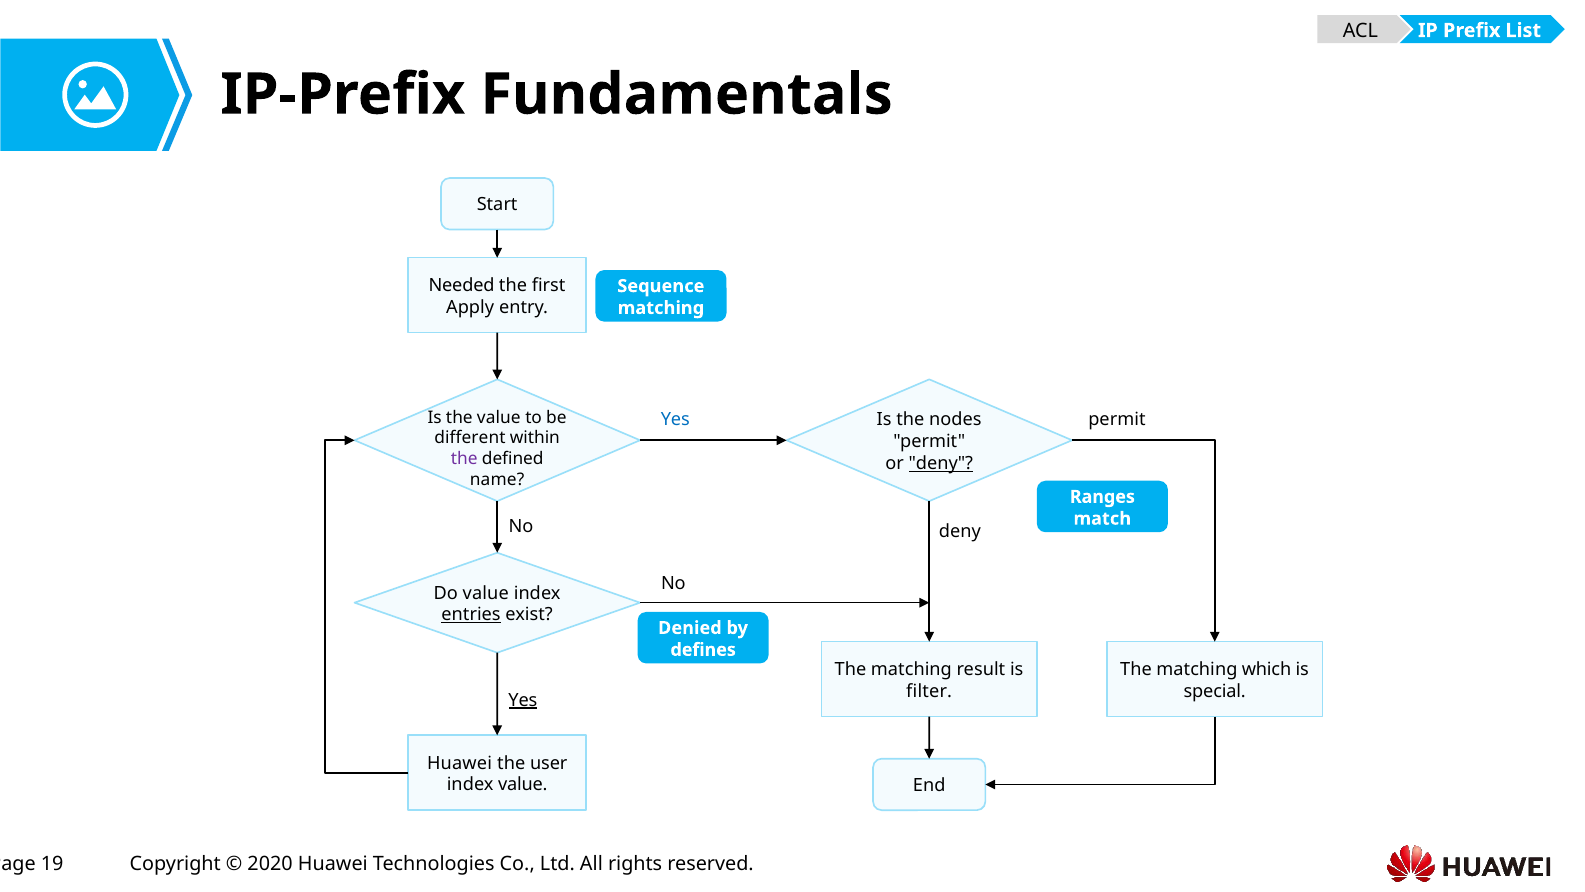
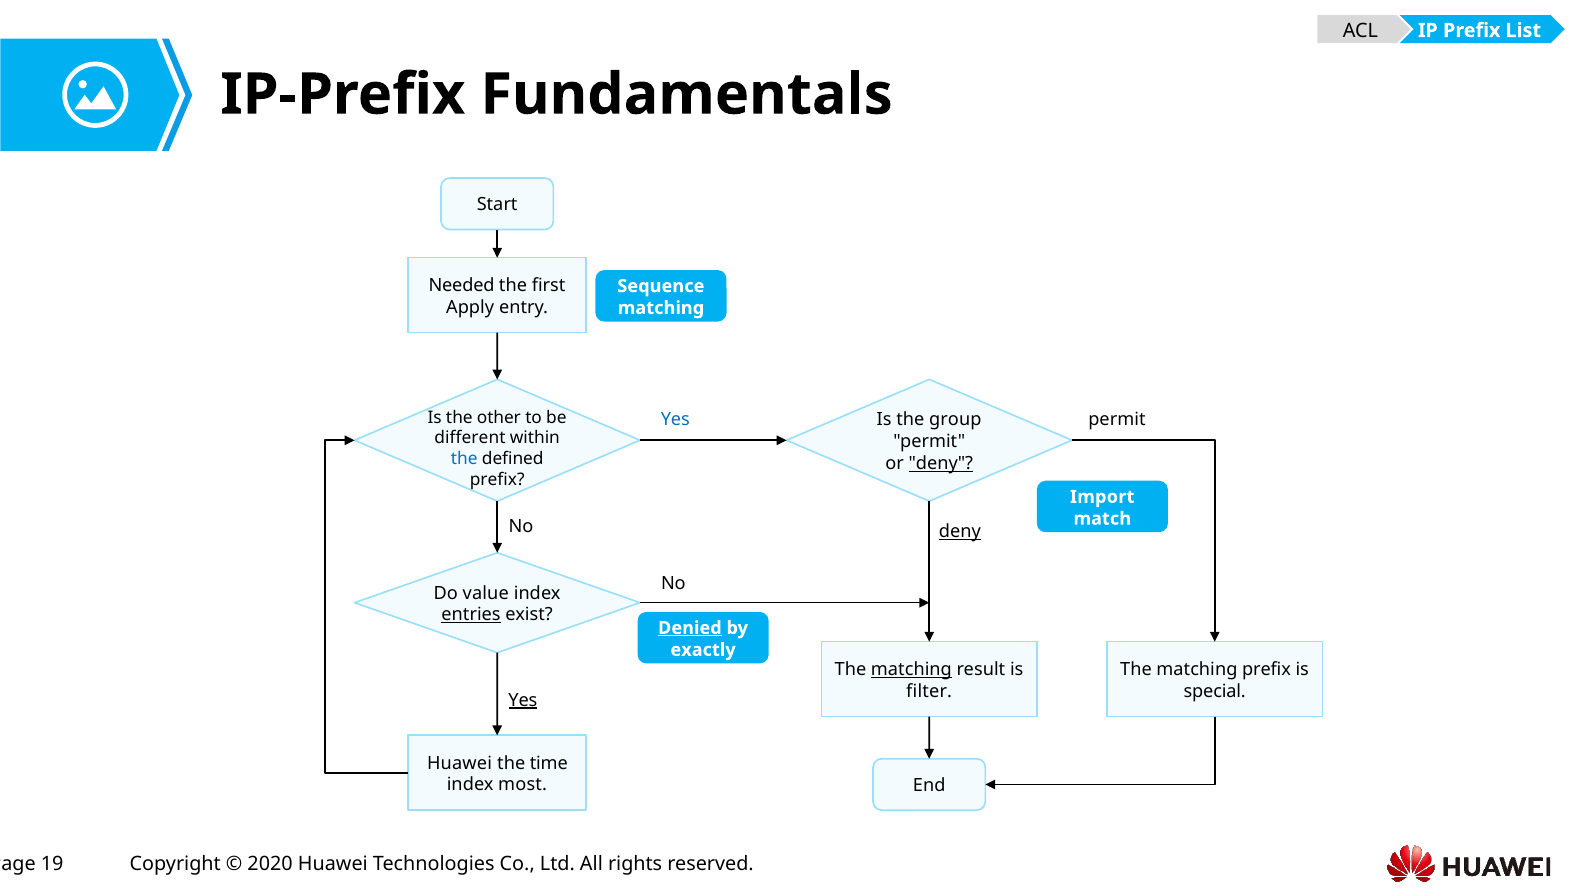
the value: value -> other
nodes: nodes -> group
the at (464, 459) colour: purple -> blue
name at (497, 479): name -> prefix
Ranges: Ranges -> Import
deny at (960, 531) underline: none -> present
Denied underline: none -> present
defines: defines -> exactly
matching at (911, 669) underline: none -> present
matching which: which -> prefix
user: user -> time
index value: value -> most
